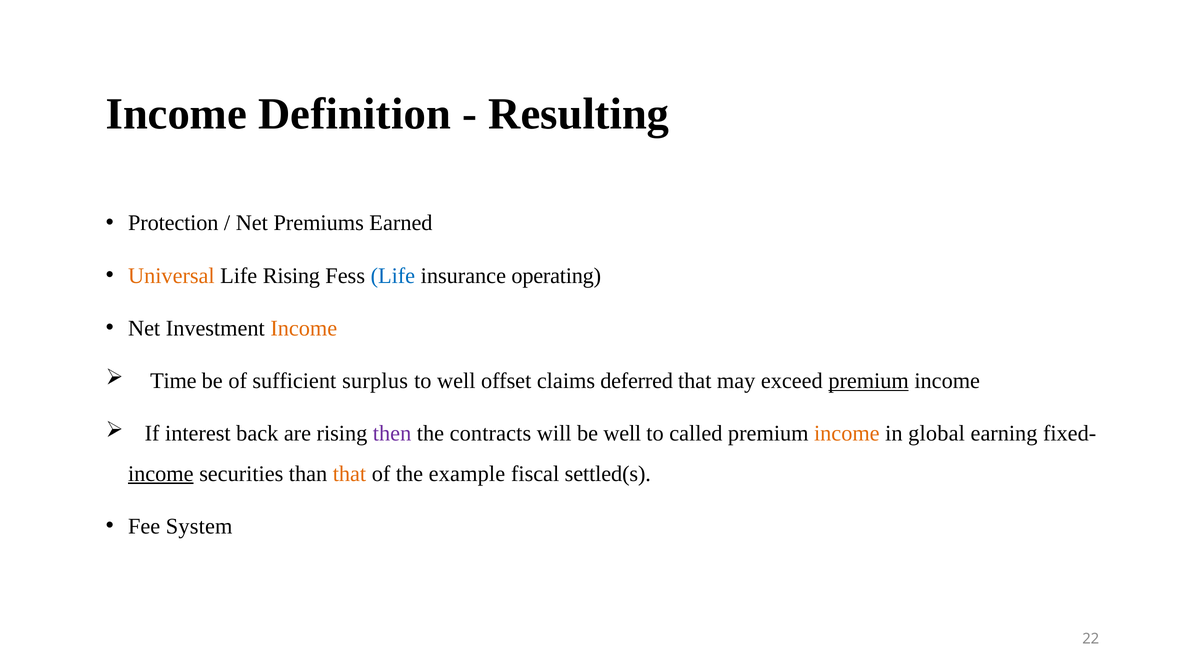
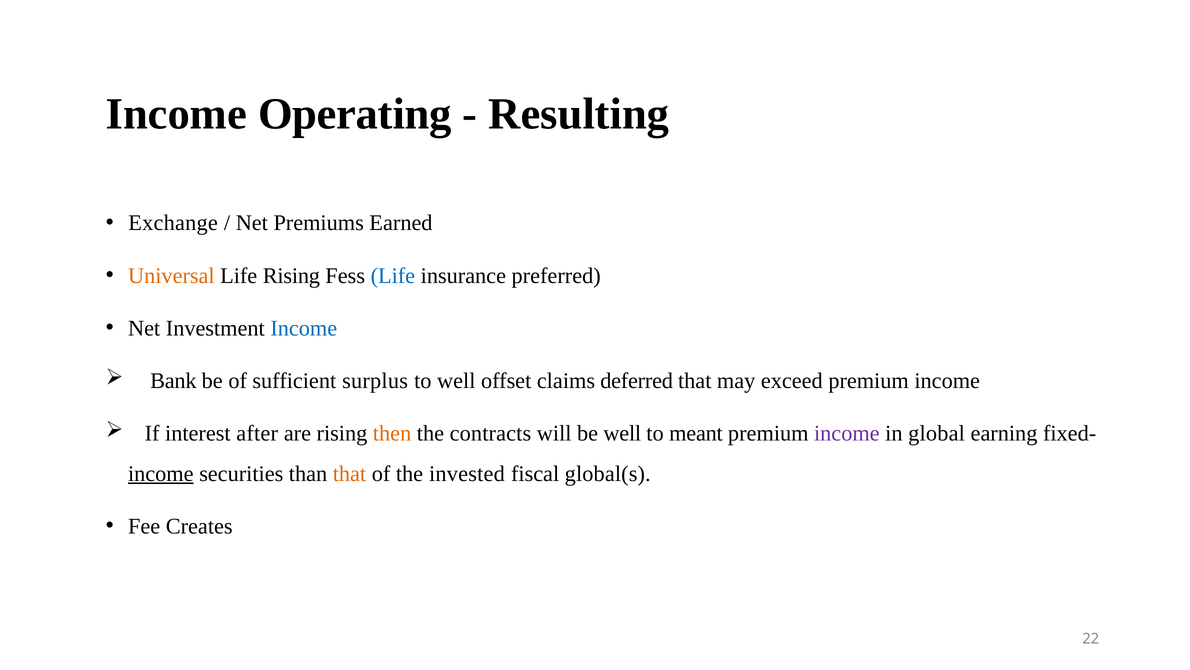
Definition: Definition -> Operating
Protection: Protection -> Exchange
operating: operating -> preferred
Income at (304, 328) colour: orange -> blue
Time: Time -> Bank
premium at (869, 381) underline: present -> none
back: back -> after
then colour: purple -> orange
called: called -> meant
income at (847, 433) colour: orange -> purple
example: example -> invested
settled(s: settled(s -> global(s
System: System -> Creates
